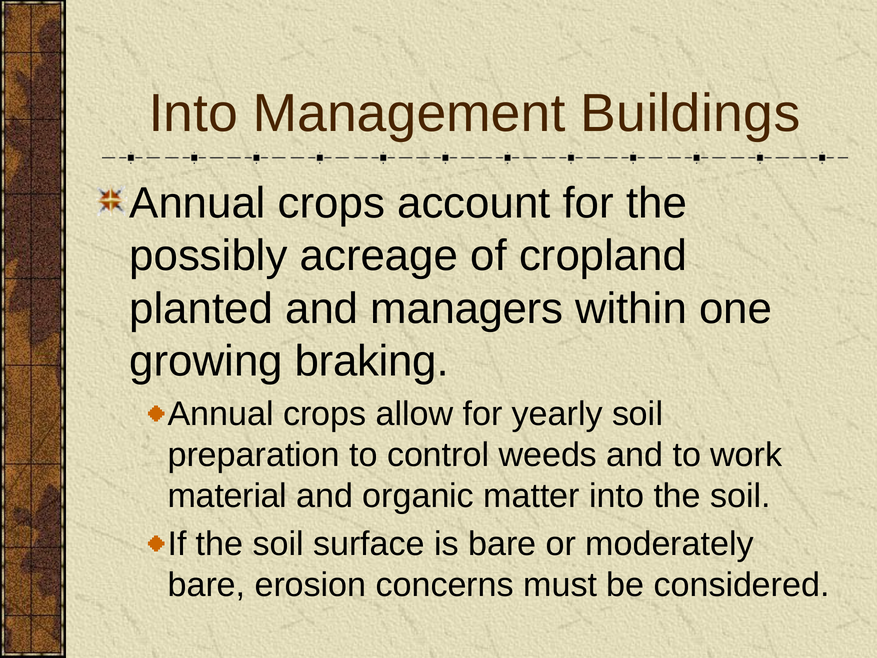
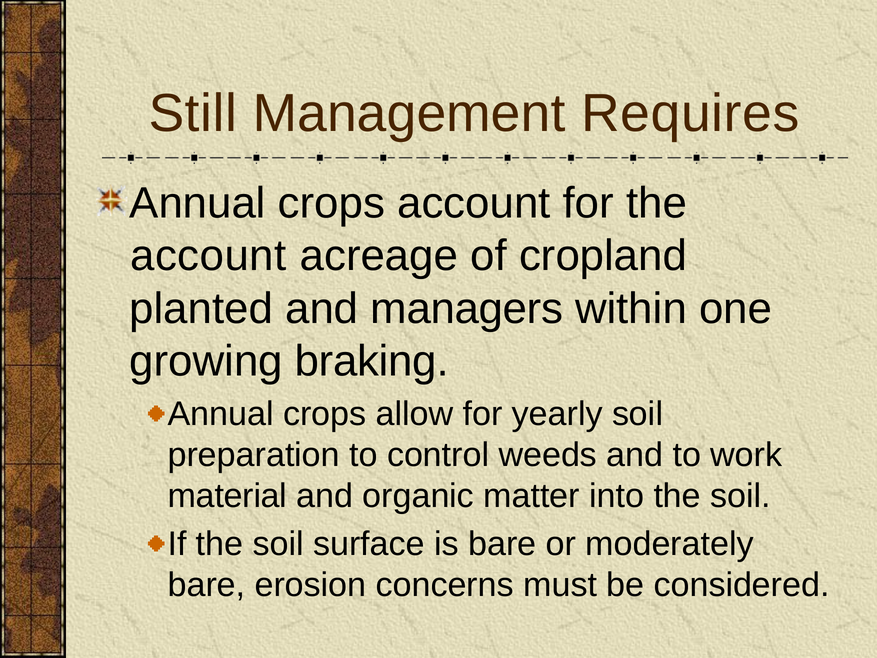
Into at (193, 113): Into -> Still
Buildings: Buildings -> Requires
possibly at (208, 256): possibly -> account
